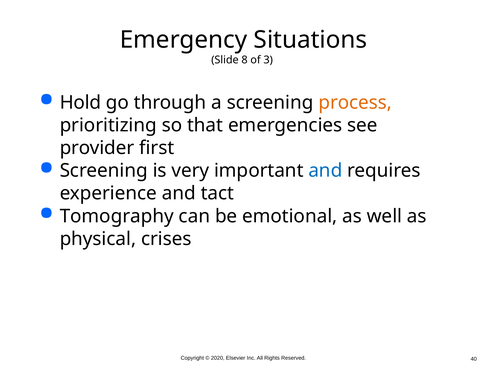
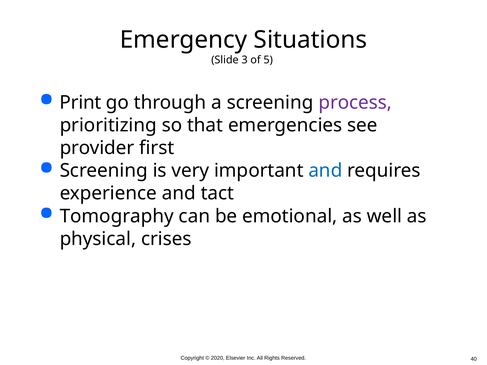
8: 8 -> 3
3: 3 -> 5
Hold: Hold -> Print
process colour: orange -> purple
